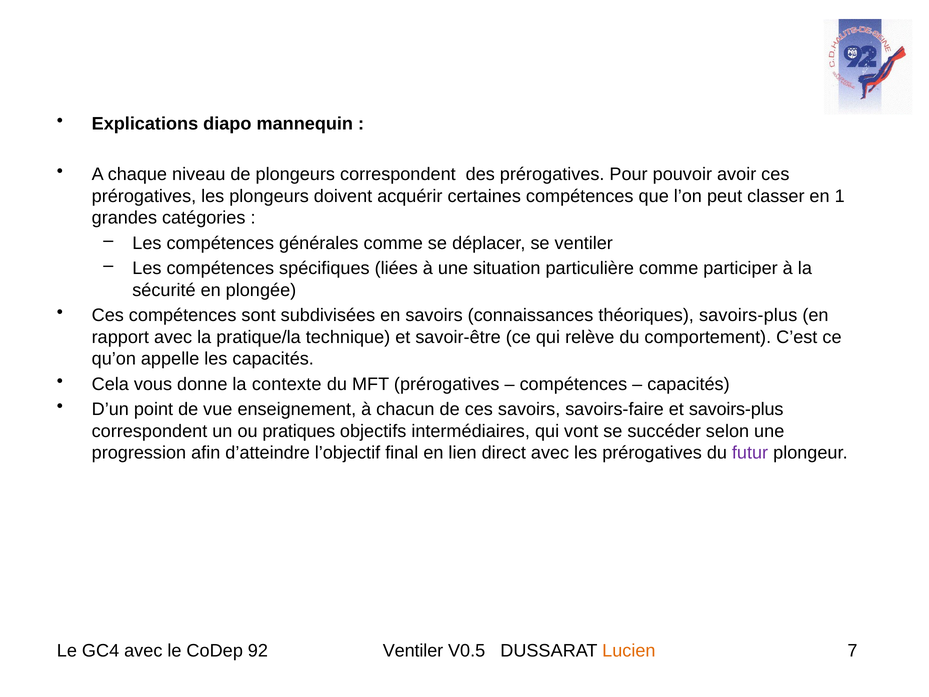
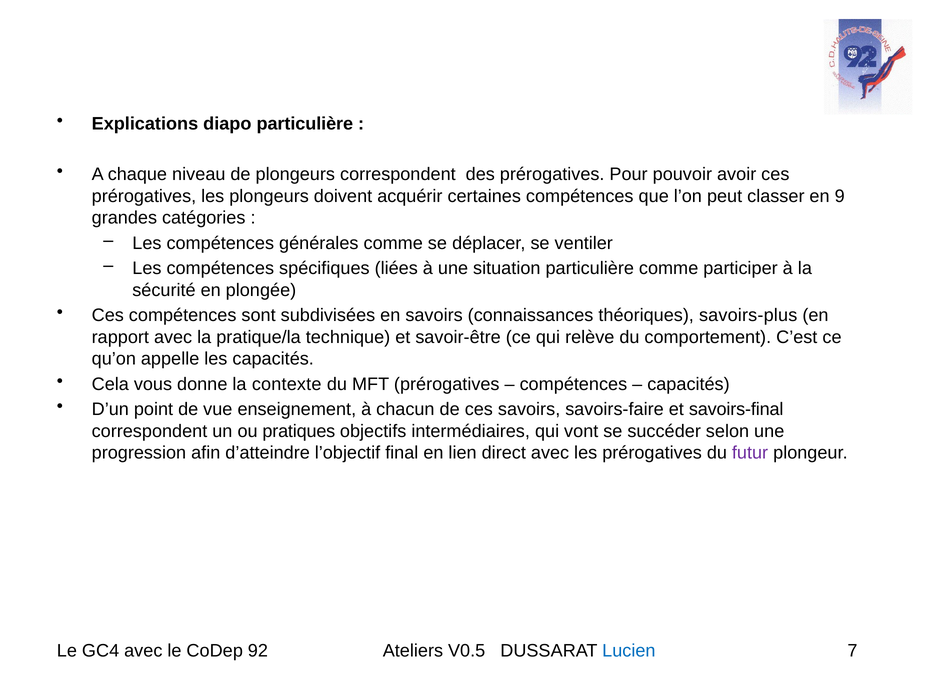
diapo mannequin: mannequin -> particulière
1: 1 -> 9
et savoirs-plus: savoirs-plus -> savoirs-final
92 Ventiler: Ventiler -> Ateliers
Lucien colour: orange -> blue
